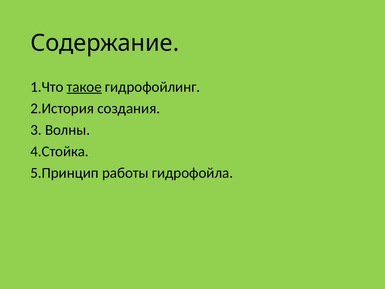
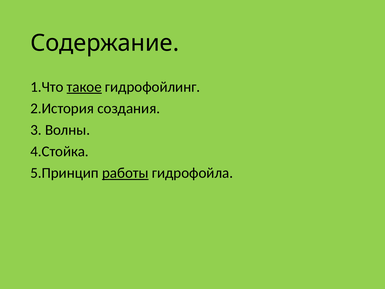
работы underline: none -> present
